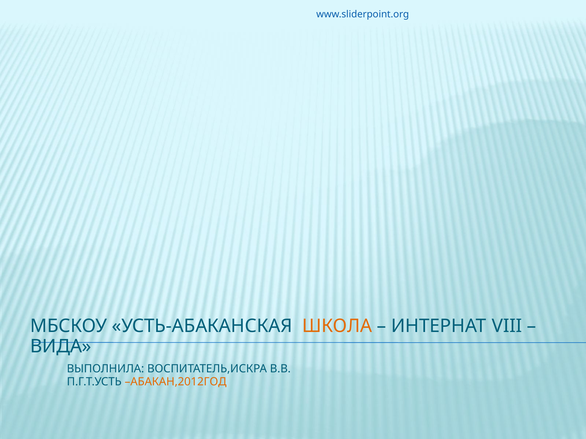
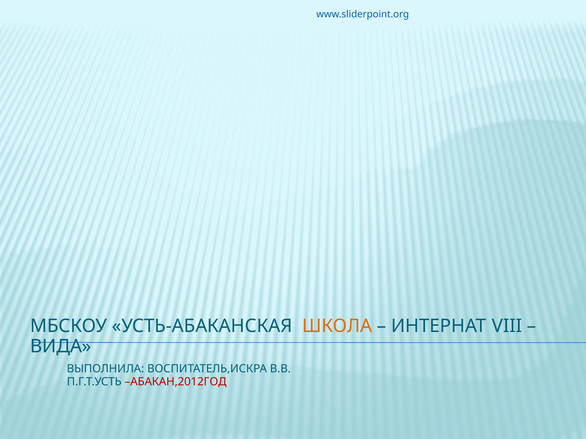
АБАКАН,2012ГОД colour: orange -> red
